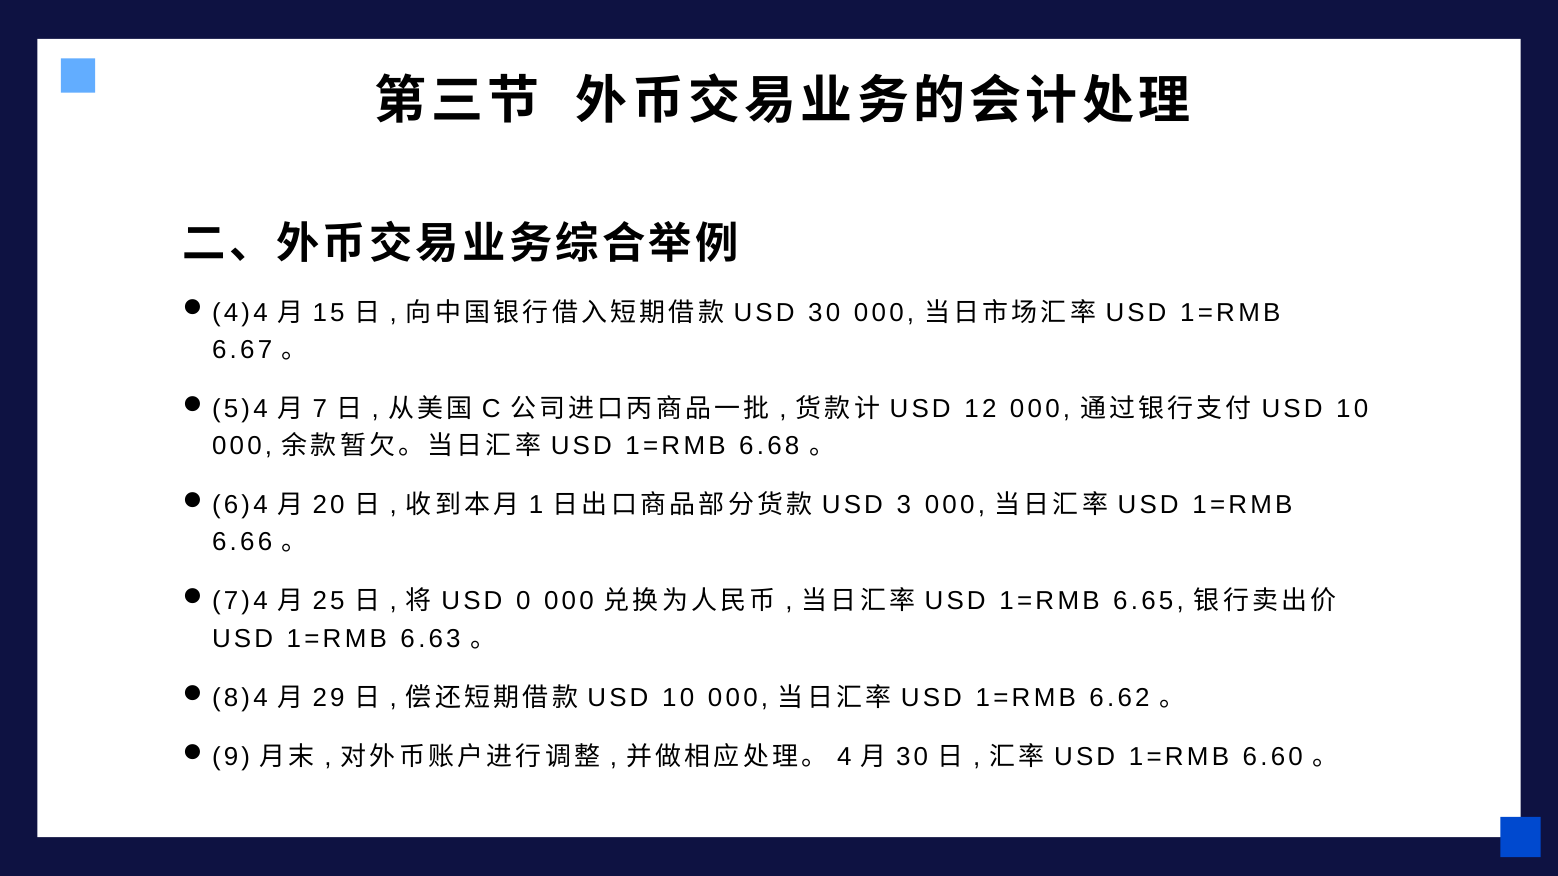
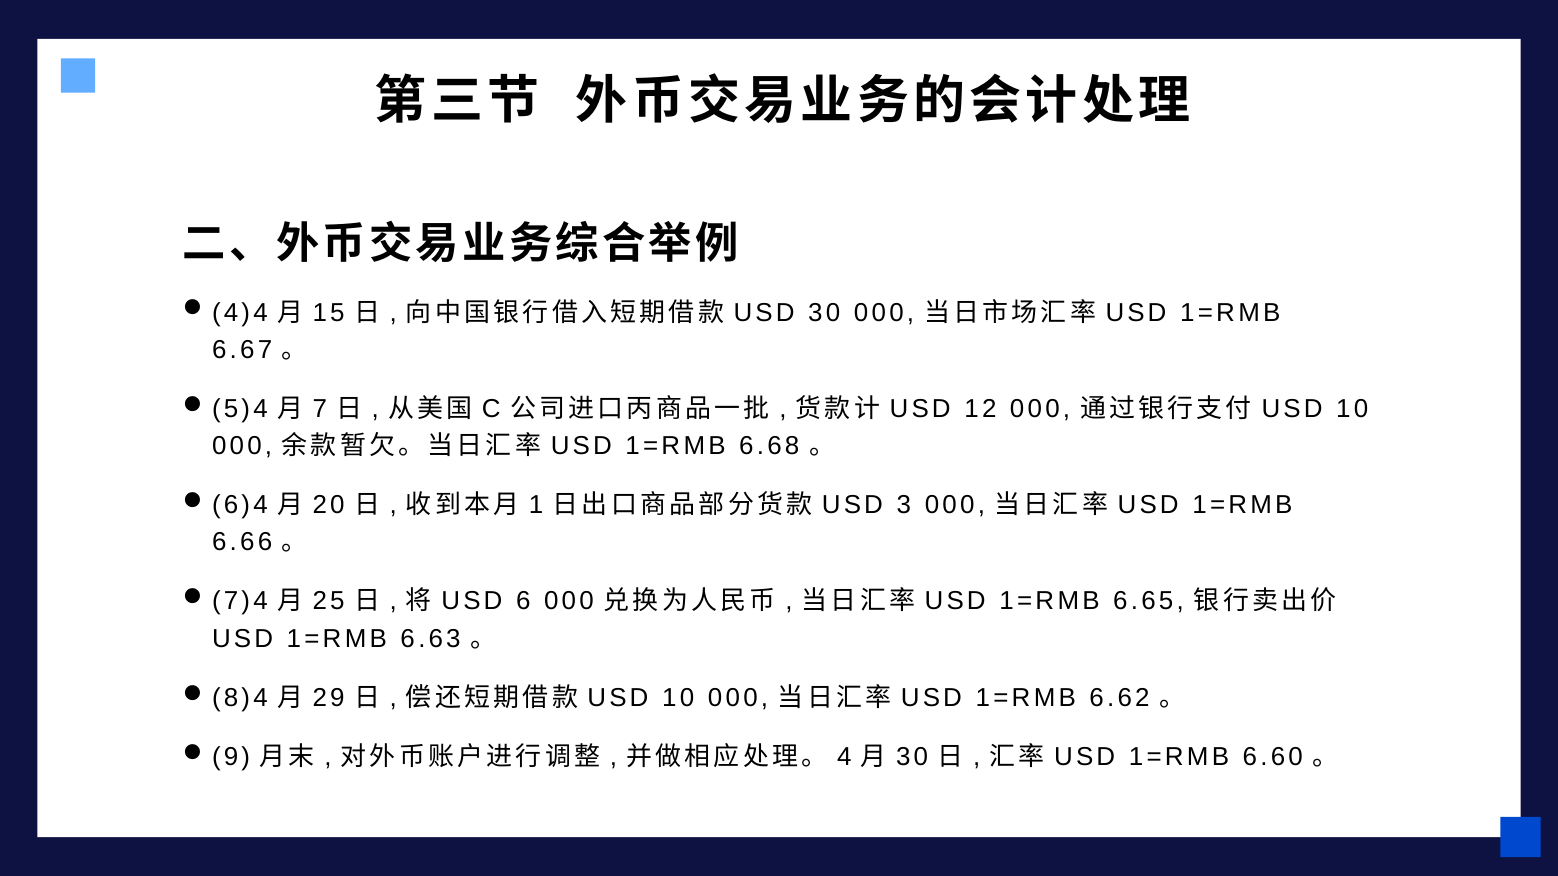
0: 0 -> 6
